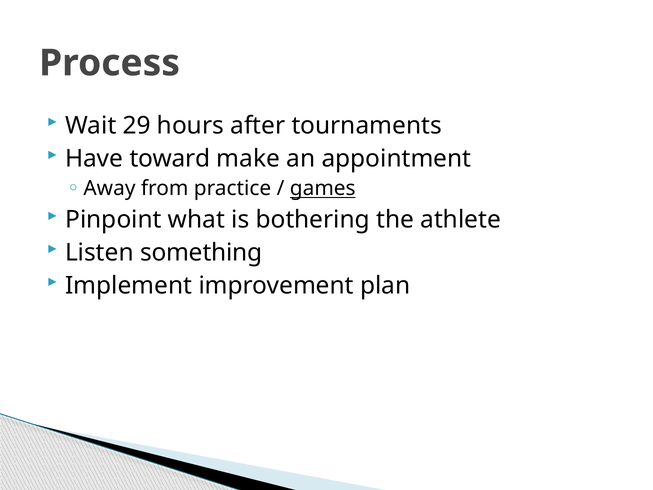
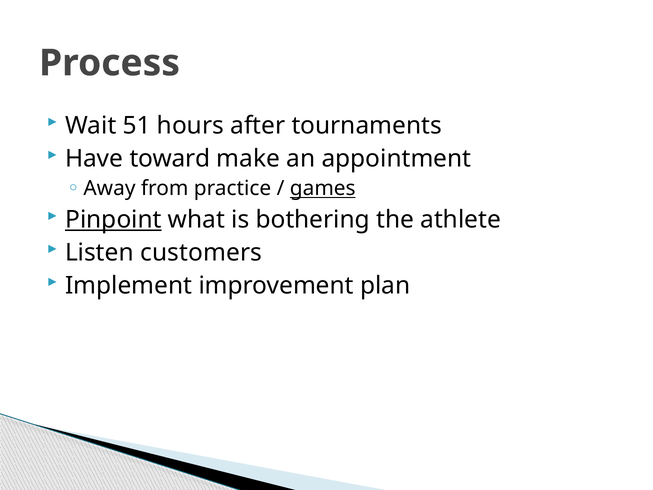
29: 29 -> 51
Pinpoint underline: none -> present
something: something -> customers
